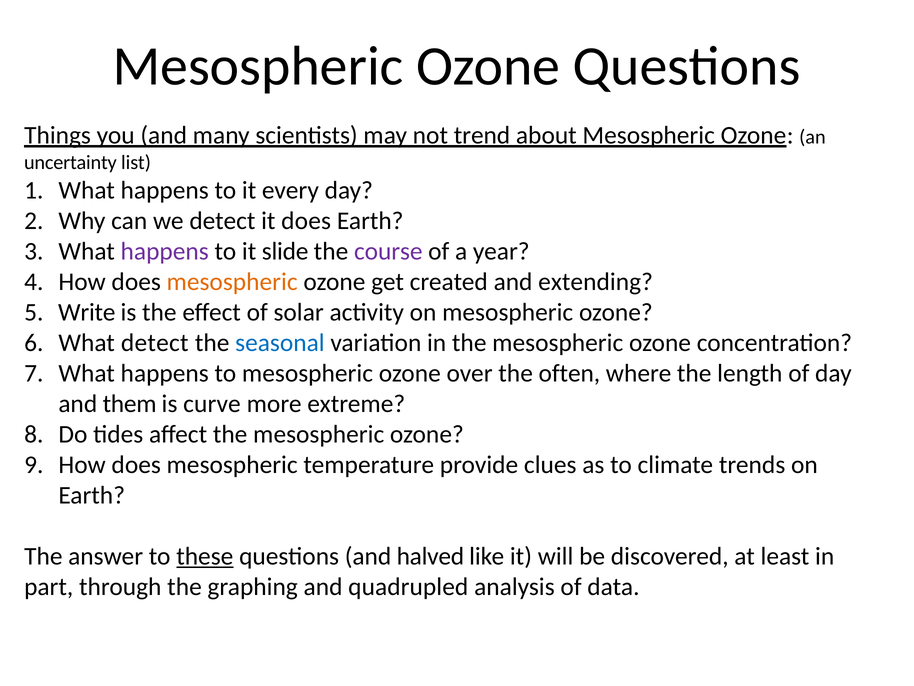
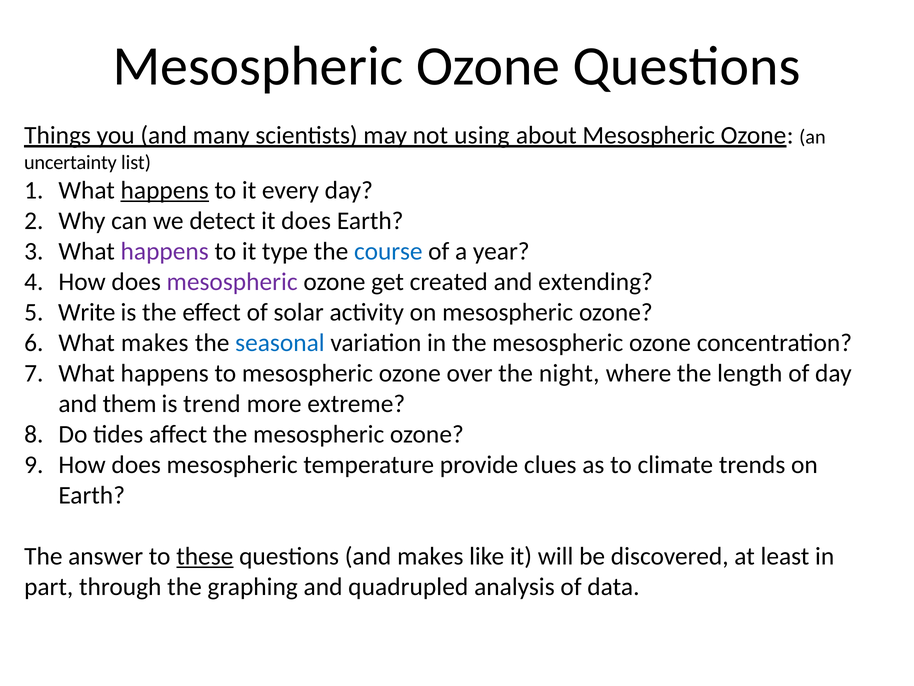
trend: trend -> using
happens at (165, 190) underline: none -> present
slide: slide -> type
course colour: purple -> blue
mesospheric at (232, 282) colour: orange -> purple
What detect: detect -> makes
often: often -> night
curve: curve -> trend
and halved: halved -> makes
